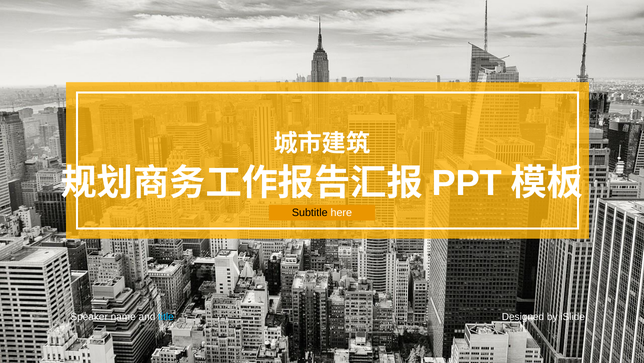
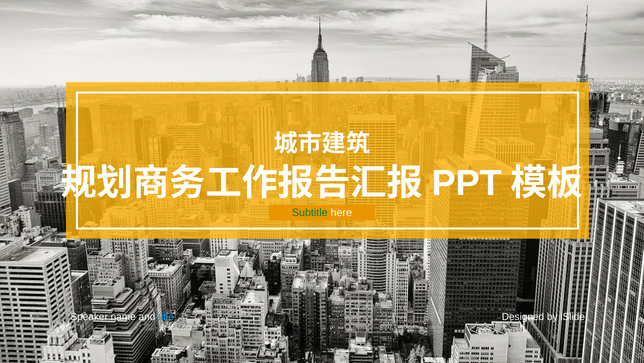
Subtitle colour: black -> green
